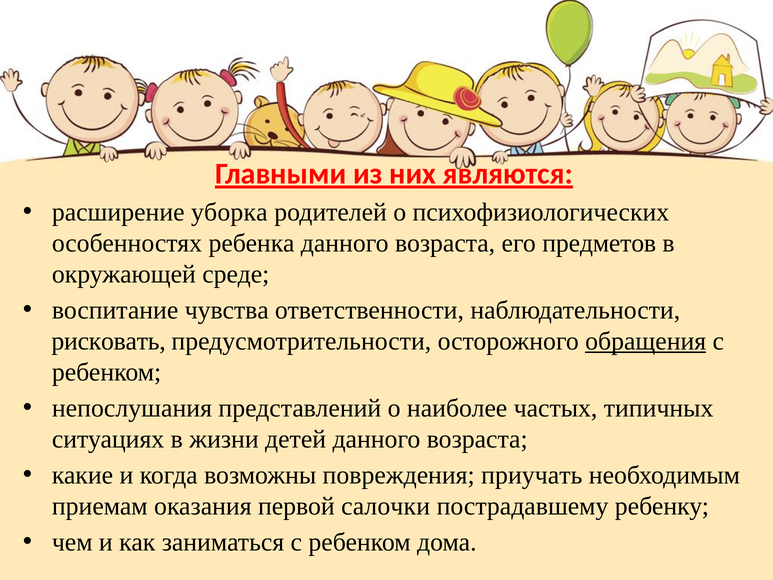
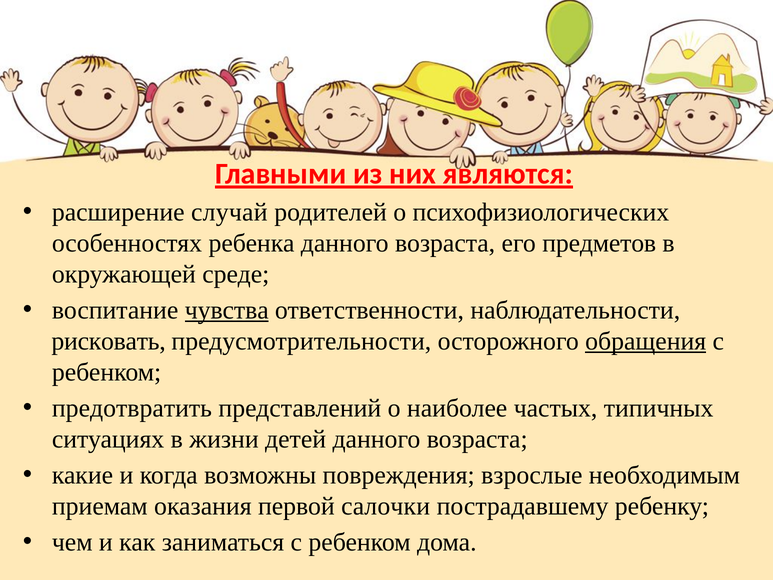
уборка: уборка -> случай
чувства underline: none -> present
непослушания: непослушания -> предотвратить
приучать: приучать -> взрослые
